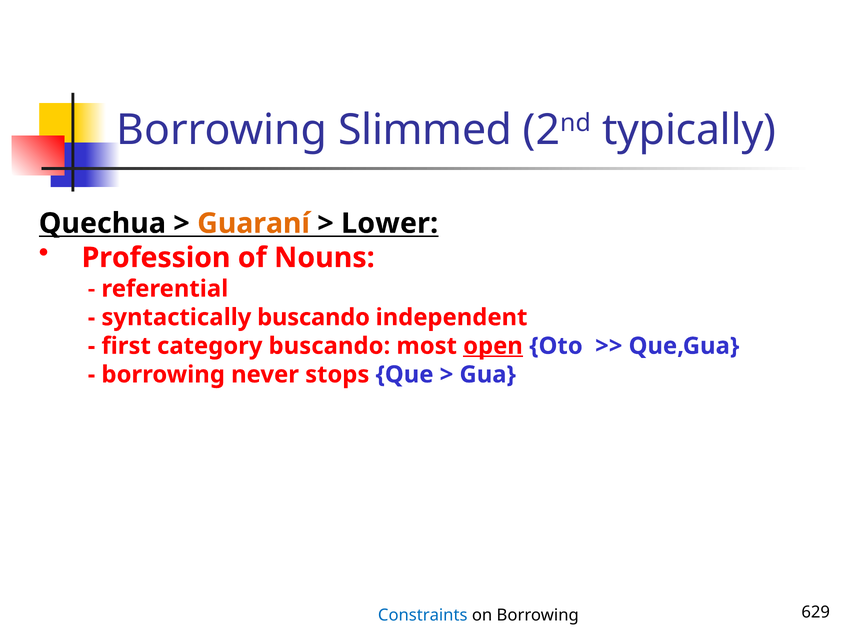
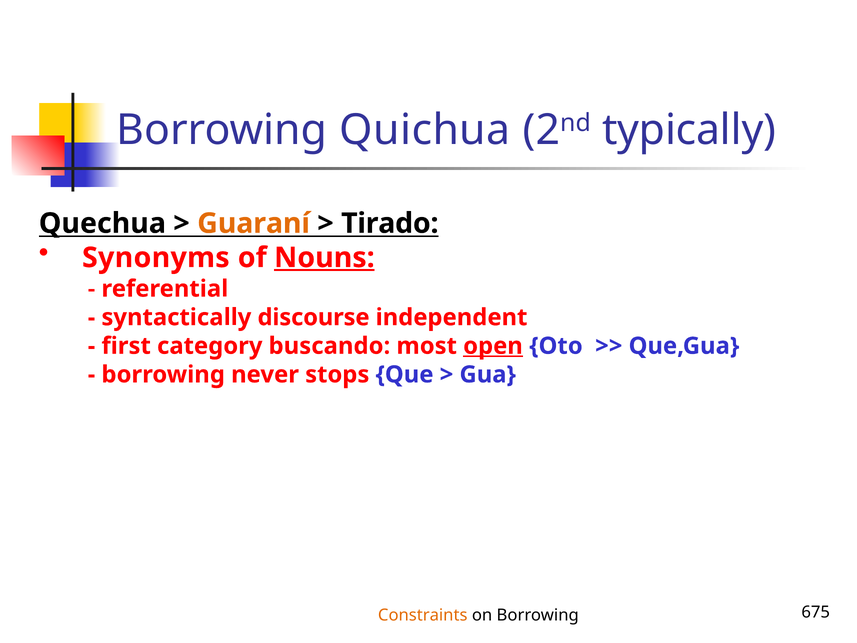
Slimmed: Slimmed -> Quichua
Lower: Lower -> Tirado
Profession: Profession -> Synonyms
Nouns underline: none -> present
syntactically buscando: buscando -> discourse
Constraints colour: blue -> orange
629: 629 -> 675
